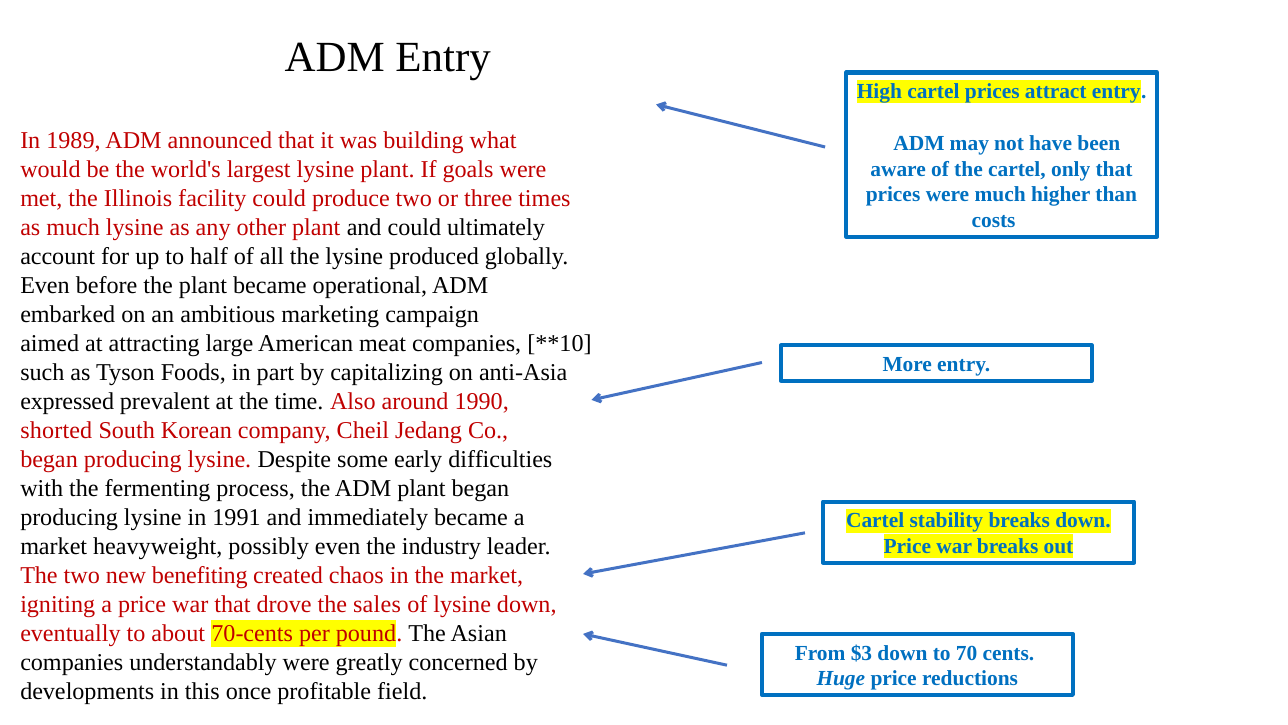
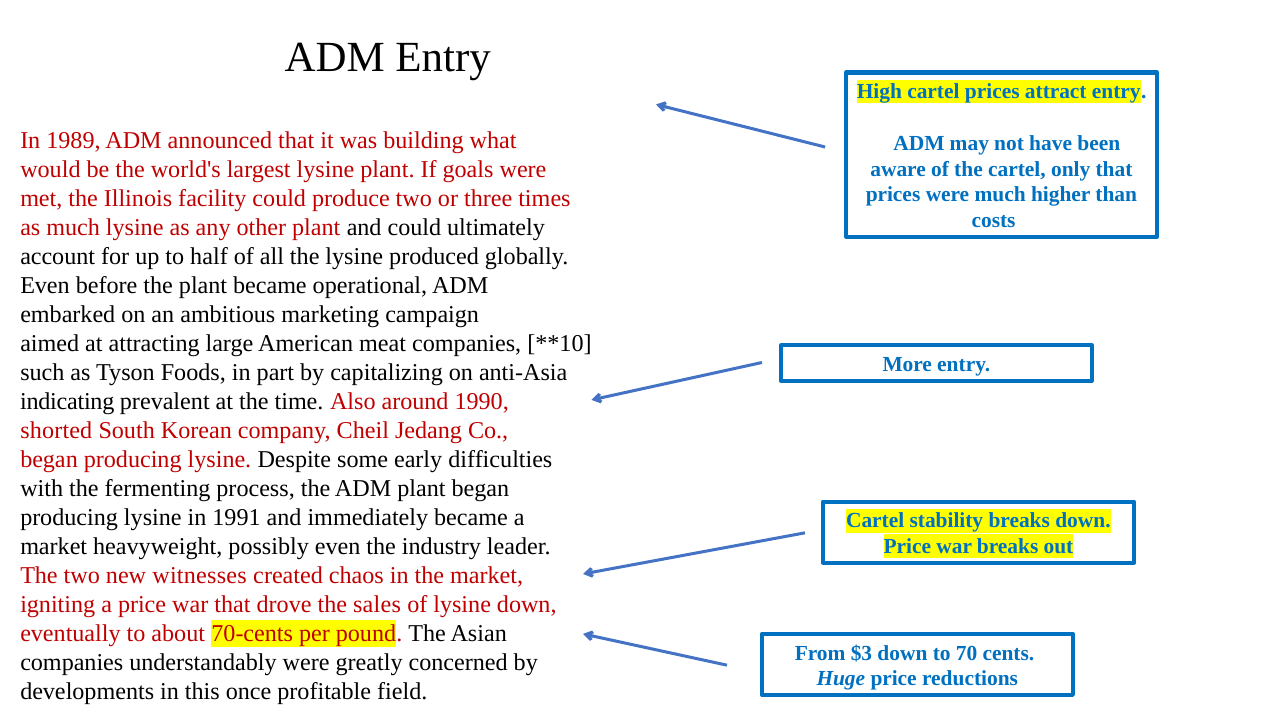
expressed: expressed -> indicating
benefiting: benefiting -> witnesses
